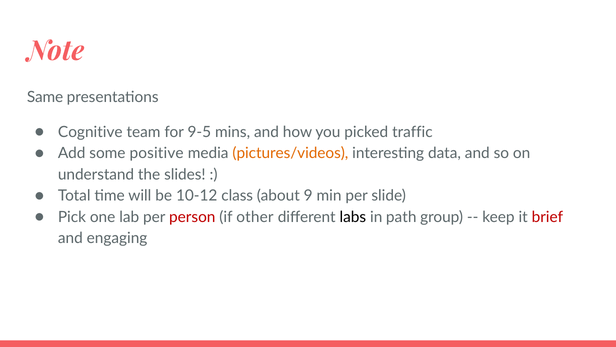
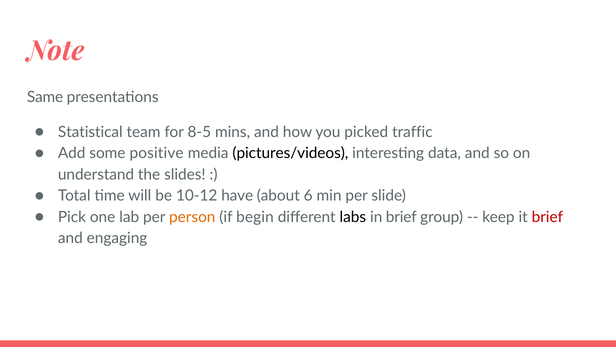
Cognitive: Cognitive -> Statistical
9-5: 9-5 -> 8-5
pictures/videos colour: orange -> black
class: class -> have
9: 9 -> 6
person colour: red -> orange
other: other -> begin
in path: path -> brief
